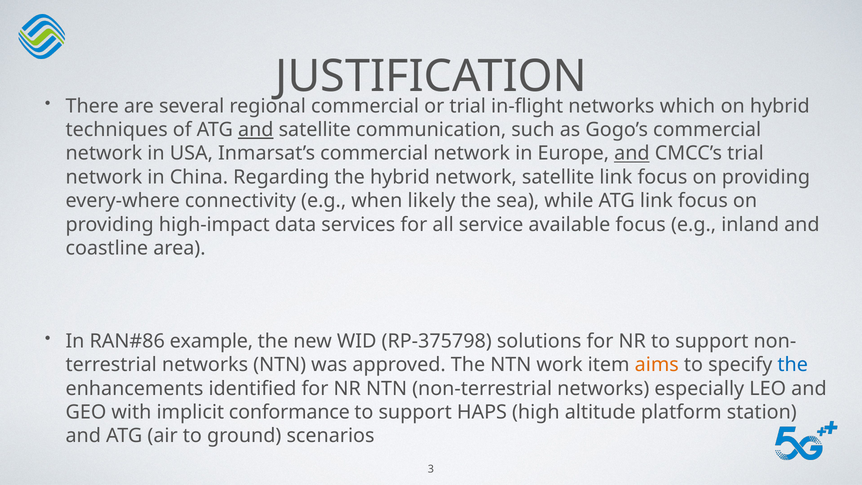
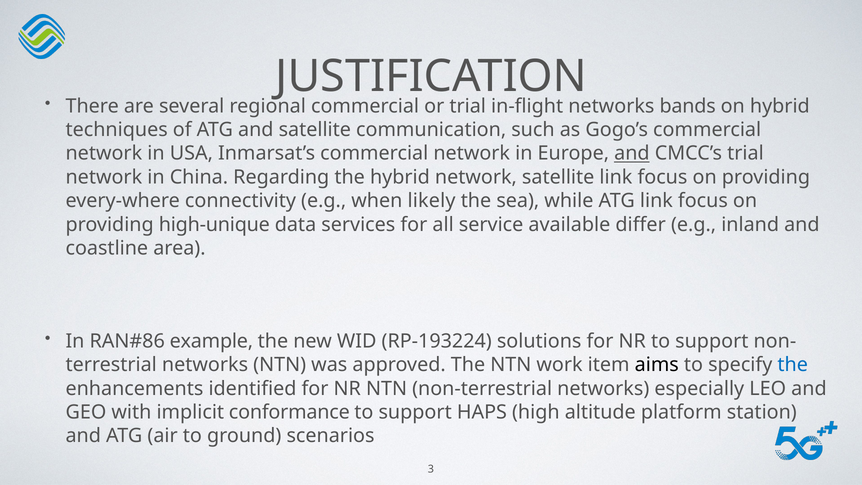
which: which -> bands
and at (256, 130) underline: present -> none
high-impact: high-impact -> high-unique
available focus: focus -> differ
RP-375798: RP-375798 -> RP-193224
aims colour: orange -> black
